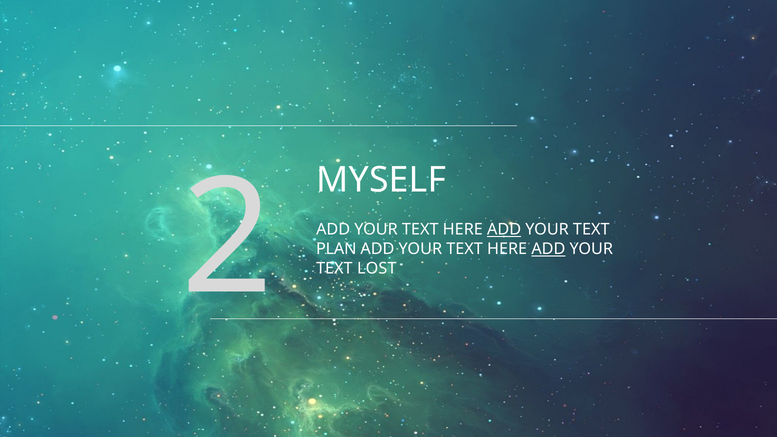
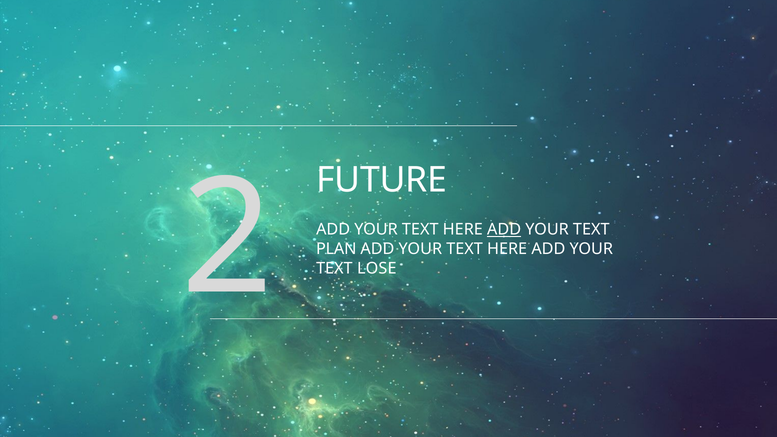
MYSELF: MYSELF -> FUTURE
ADD at (548, 249) underline: present -> none
LOST: LOST -> LOSE
